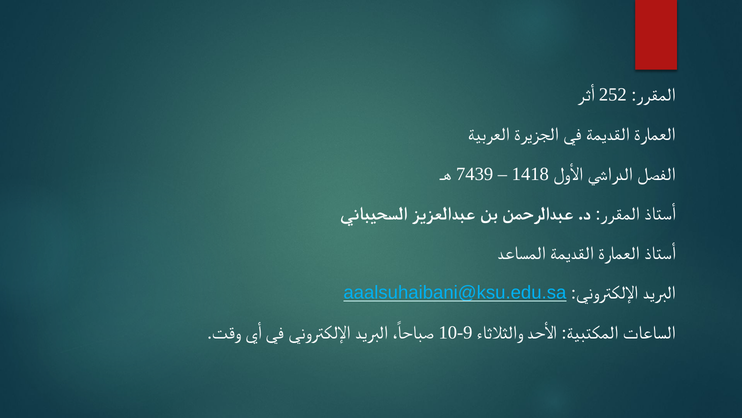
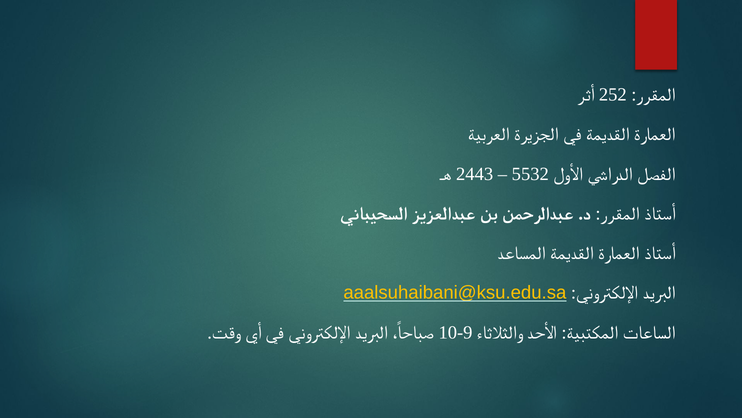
7439: 7439 -> 2443
1418: 1418 -> 5532
aaalsuhaibani@ksu.edu.sa colour: light blue -> yellow
